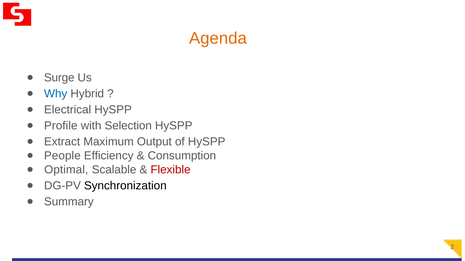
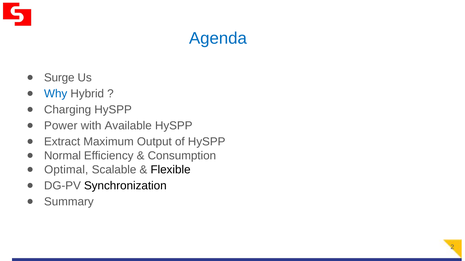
Agenda colour: orange -> blue
Electrical: Electrical -> Charging
Profile: Profile -> Power
Selection: Selection -> Available
People: People -> Normal
Flexible colour: red -> black
